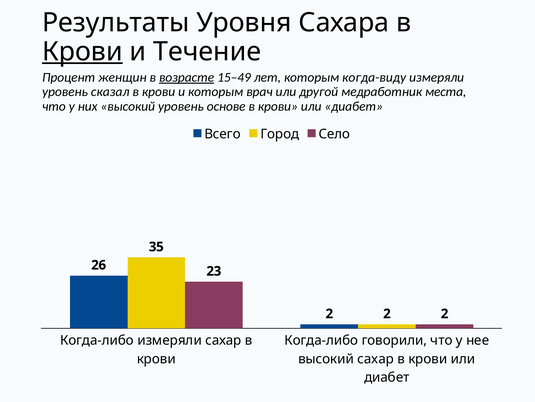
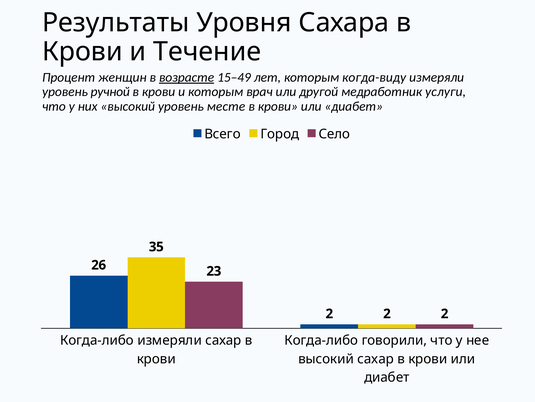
Крови at (82, 52) underline: present -> none
сказал: сказал -> ручной
места: места -> услуги
основе: основе -> месте
